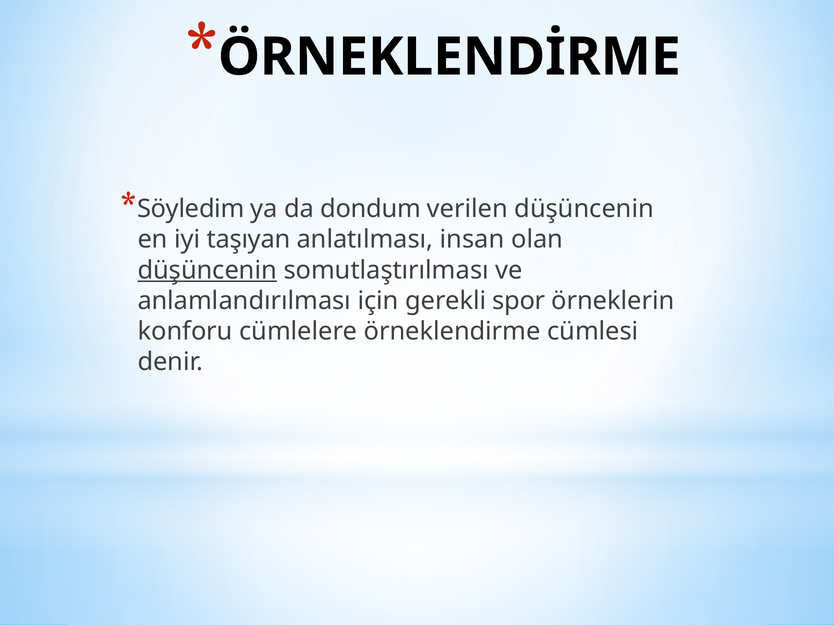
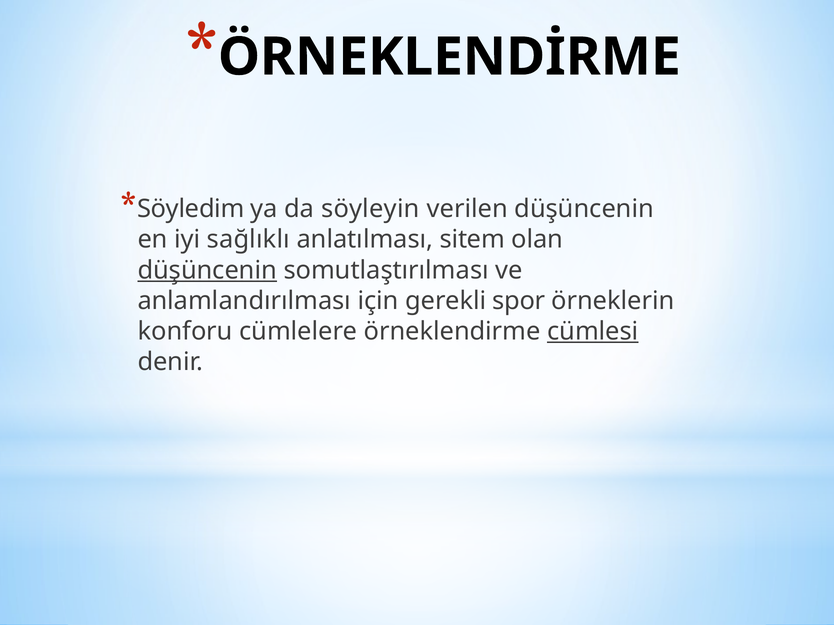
dondum: dondum -> söyleyin
taşıyan: taşıyan -> sağlıklı
insan: insan -> sitem
cümlesi underline: none -> present
